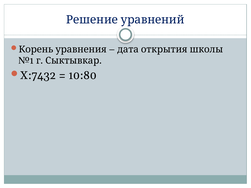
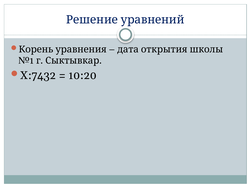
10:80: 10:80 -> 10:20
